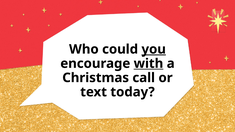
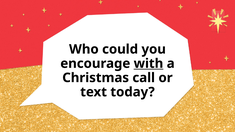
you underline: present -> none
